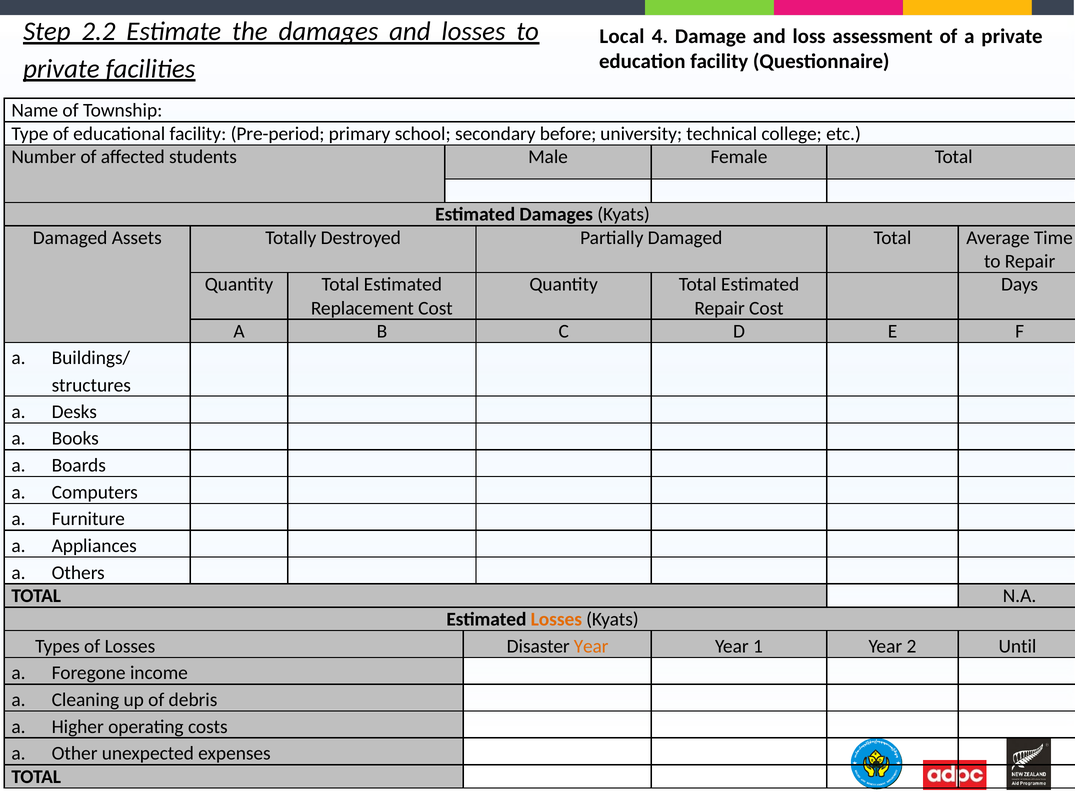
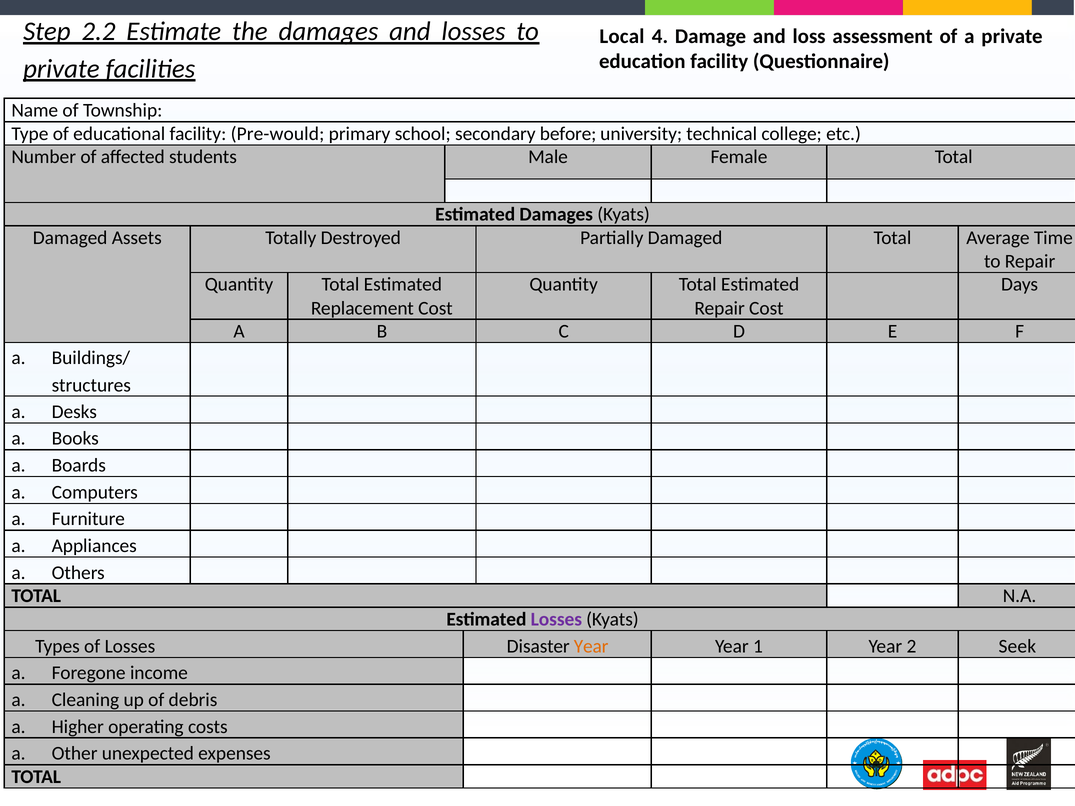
Pre-period: Pre-period -> Pre-would
Losses at (556, 619) colour: orange -> purple
Until: Until -> Seek
